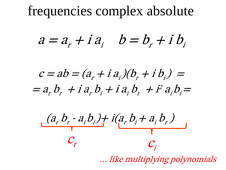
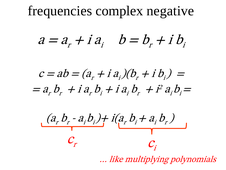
absolute: absolute -> negative
